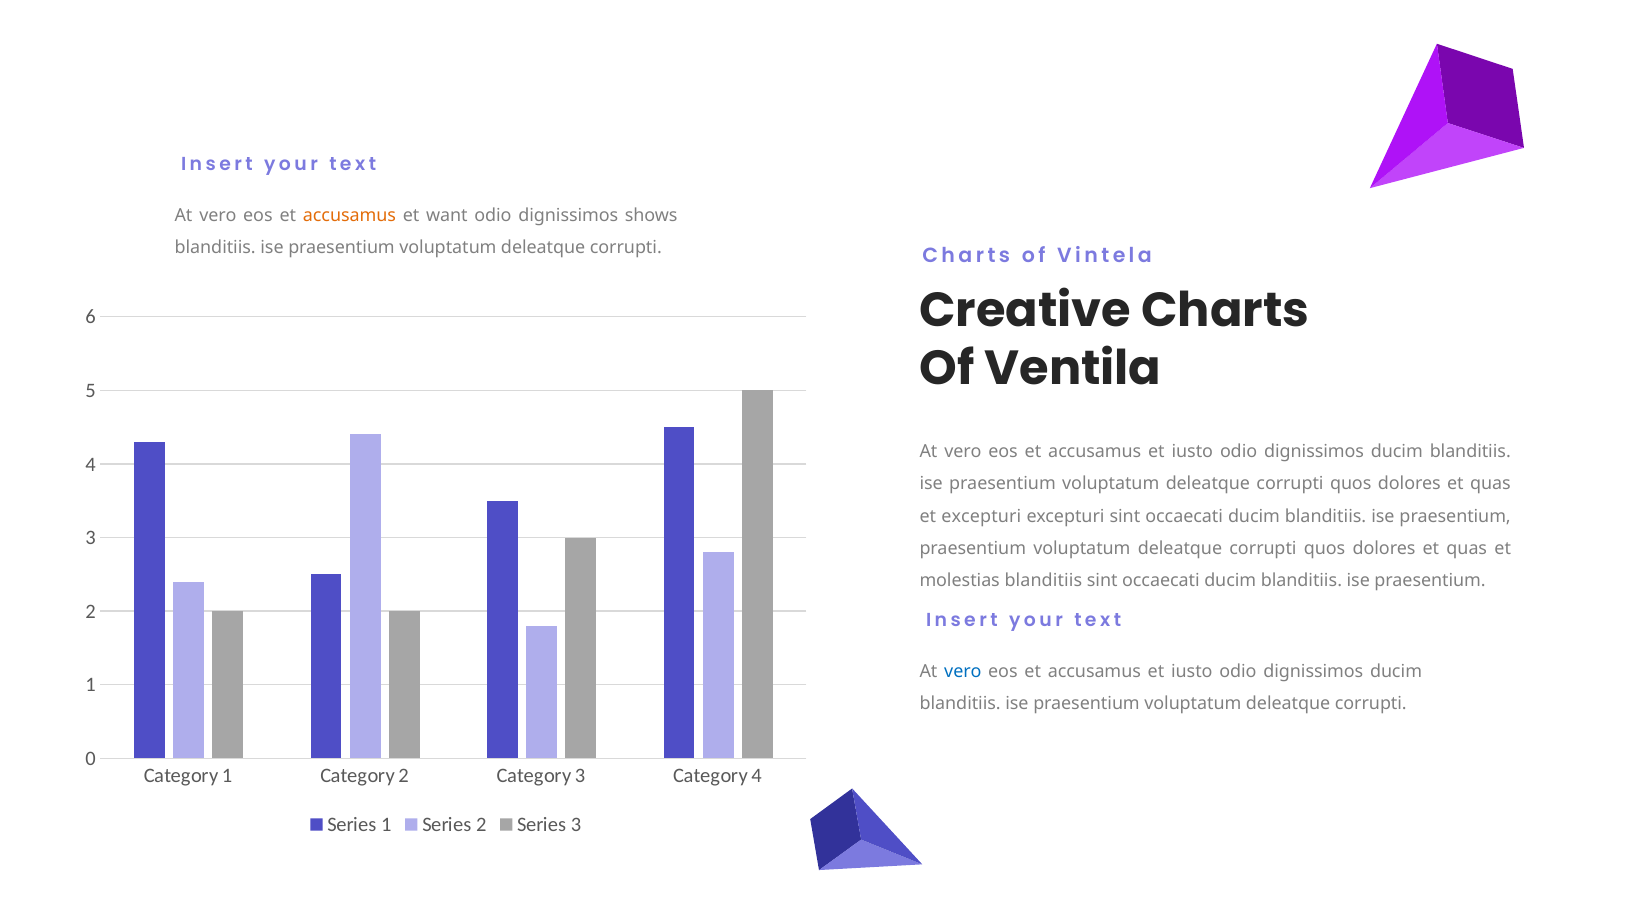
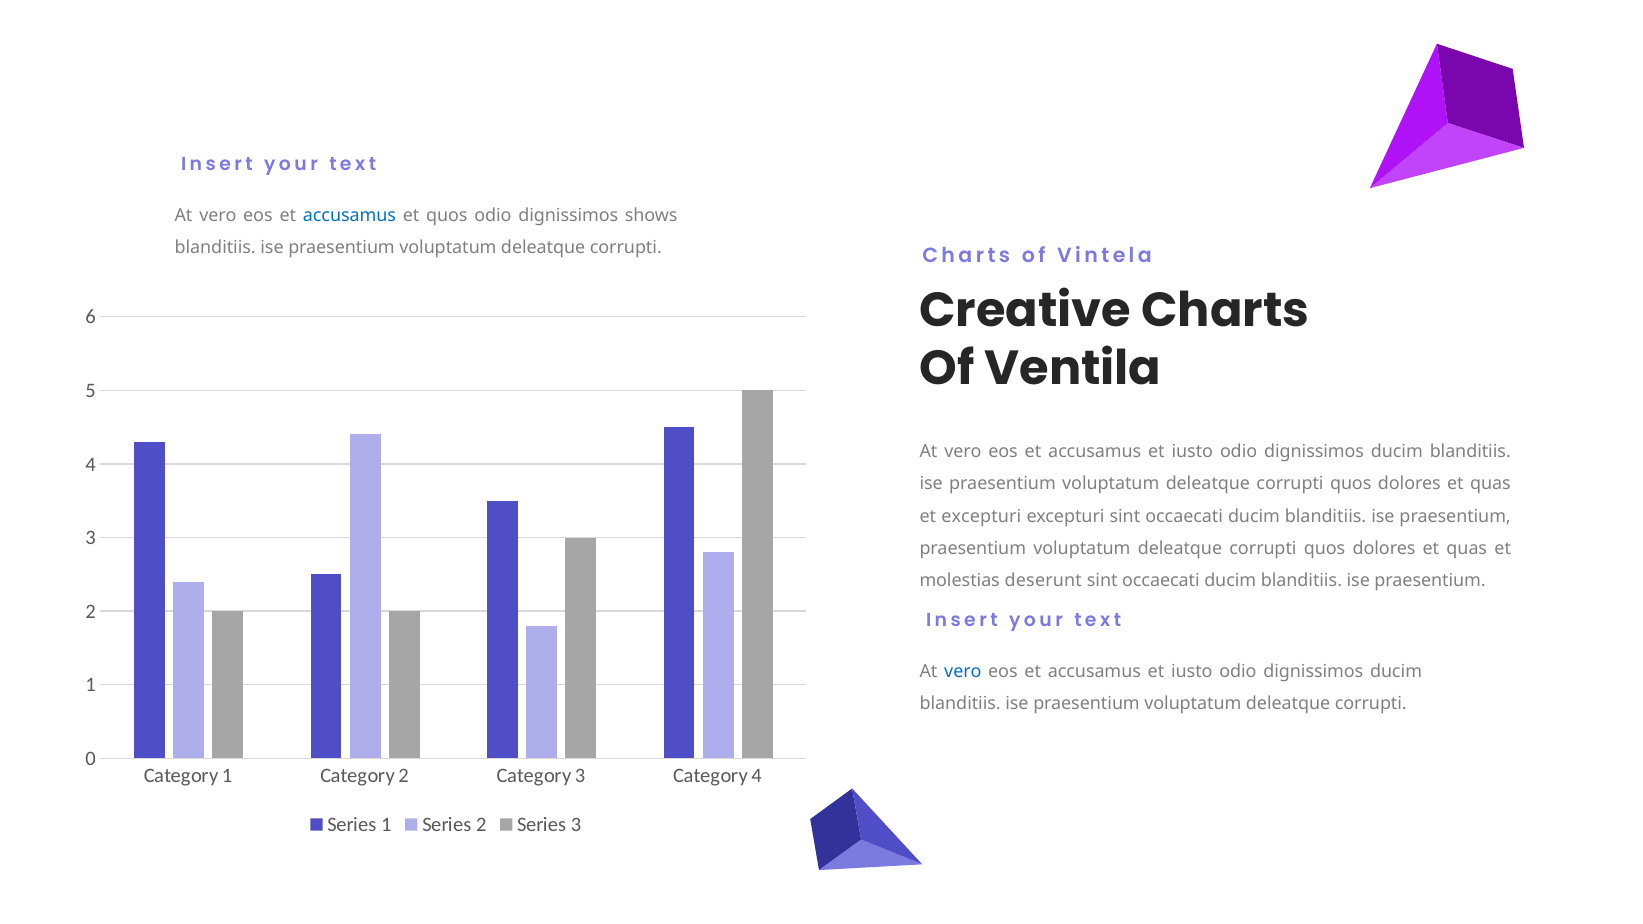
accusamus at (349, 215) colour: orange -> blue
et want: want -> quos
molestias blanditiis: blanditiis -> deserunt
